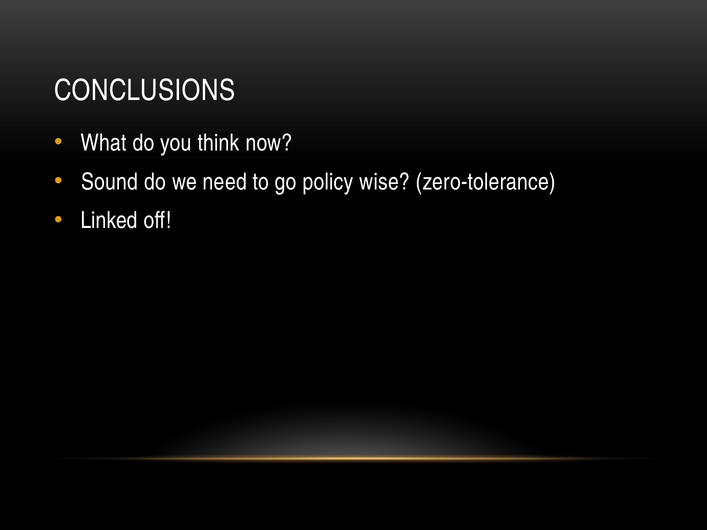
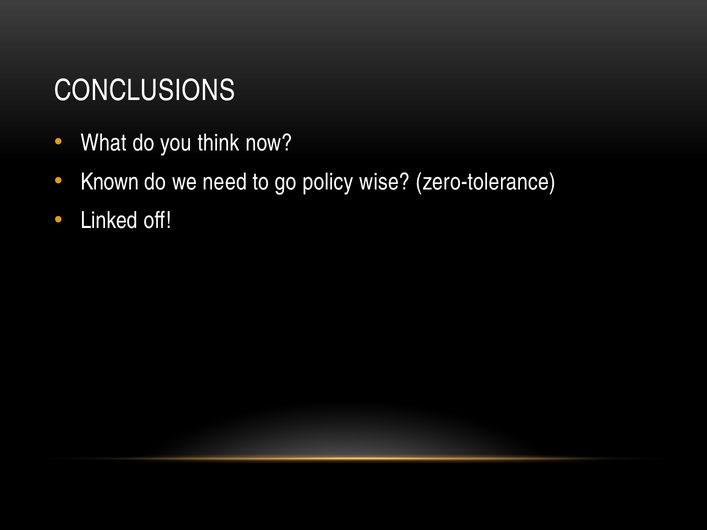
Sound: Sound -> Known
